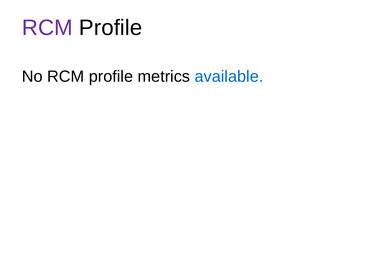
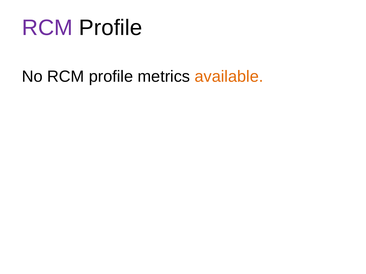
available colour: blue -> orange
